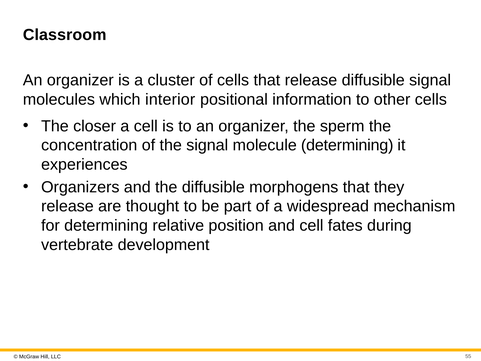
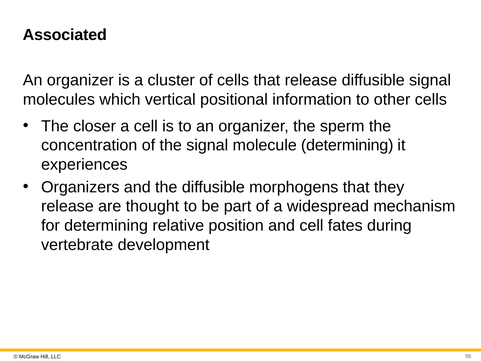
Classroom: Classroom -> Associated
interior: interior -> vertical
